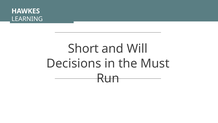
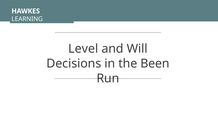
Short: Short -> Level
Must: Must -> Been
